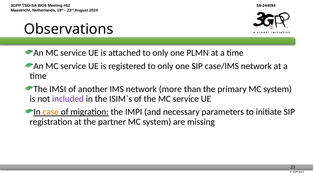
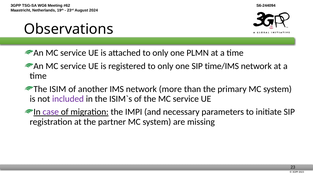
case/IMS: case/IMS -> time/IMS
IMSI: IMSI -> ISIM
case colour: orange -> purple
